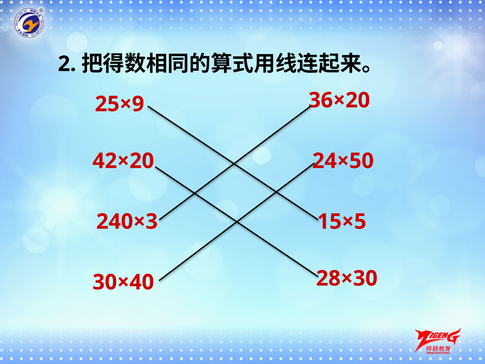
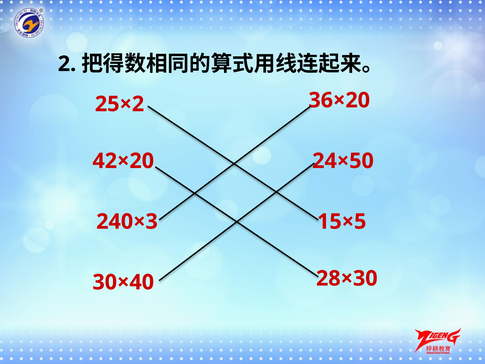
25×9: 25×9 -> 25×2
